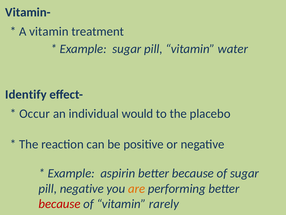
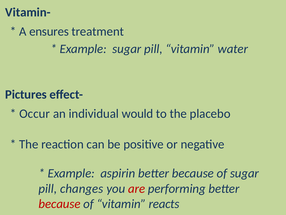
A vitamin: vitamin -> ensures
Identify: Identify -> Pictures
pill negative: negative -> changes
are colour: orange -> red
rarely: rarely -> reacts
